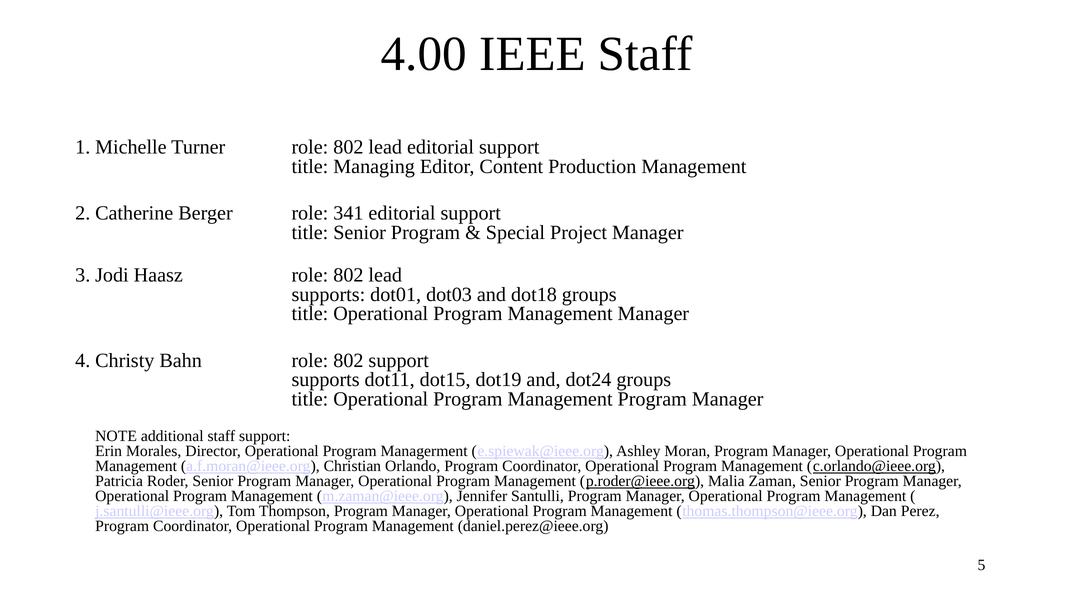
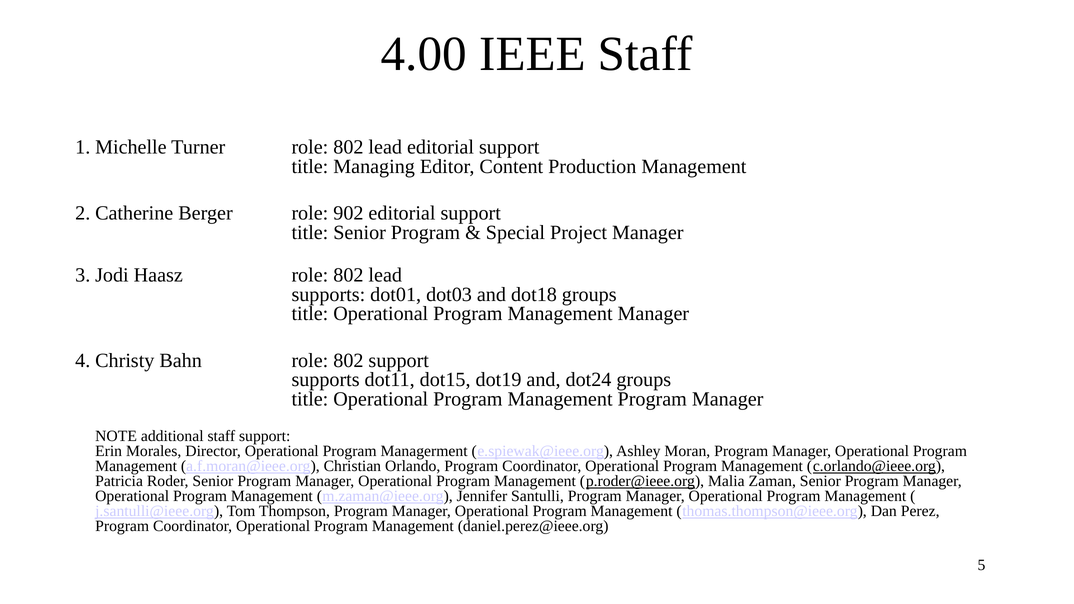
341: 341 -> 902
